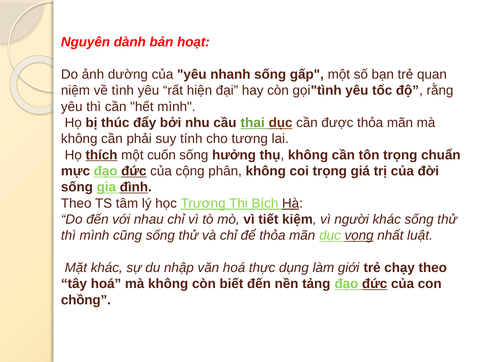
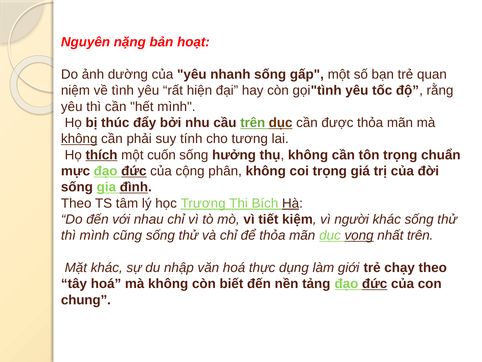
dành: dành -> nặng
cầu thai: thai -> trên
không at (79, 139) underline: none -> present
nhất luật: luật -> trên
chồng: chồng -> chung
